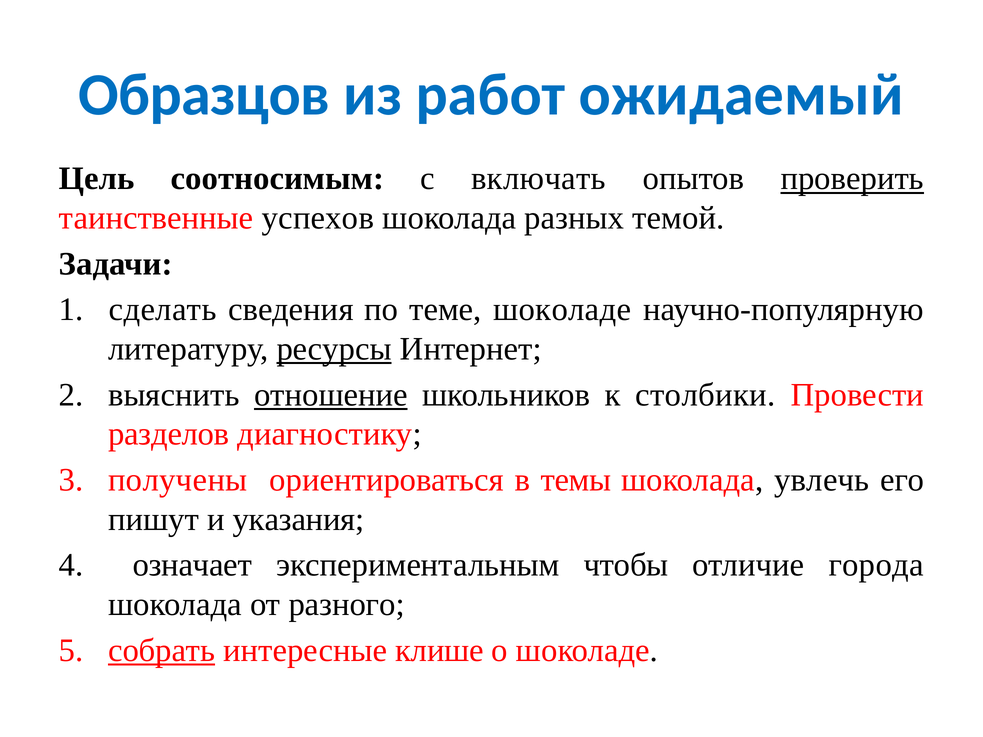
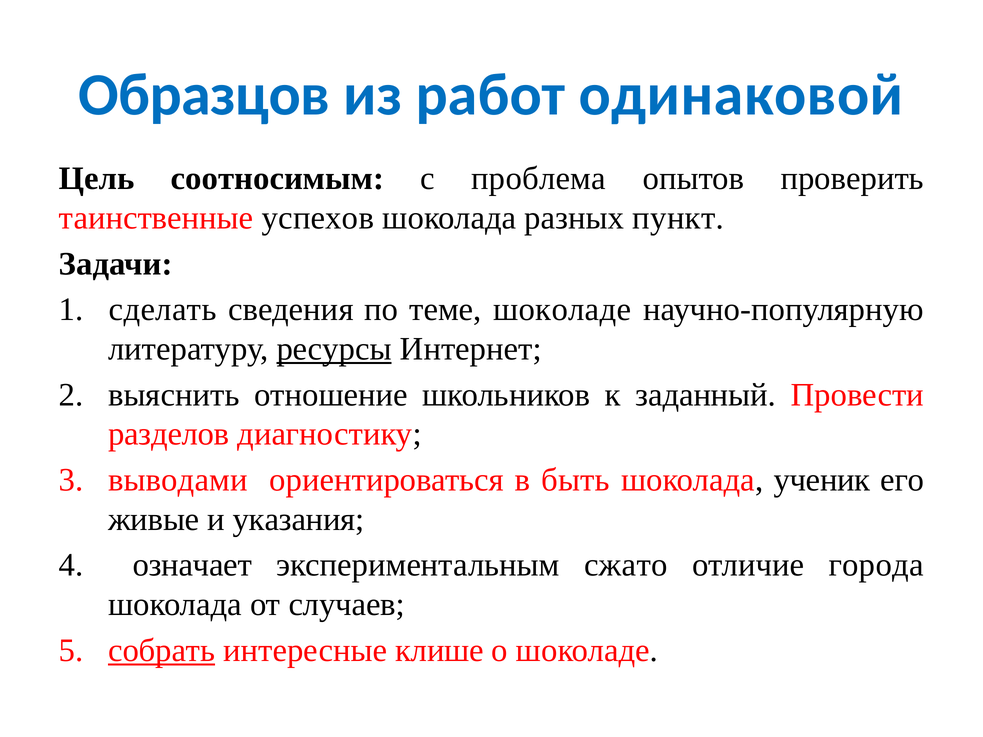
ожидаемый: ожидаемый -> одинаковой
включать: включать -> проблема
проверить underline: present -> none
темой: темой -> пункт
отношение underline: present -> none
столбики: столбики -> заданный
получены: получены -> выводами
темы: темы -> быть
увлечь: увлечь -> ученик
пишут: пишут -> живые
чтобы: чтобы -> сжато
разного: разного -> случаев
